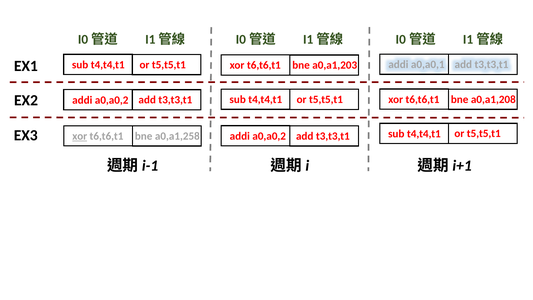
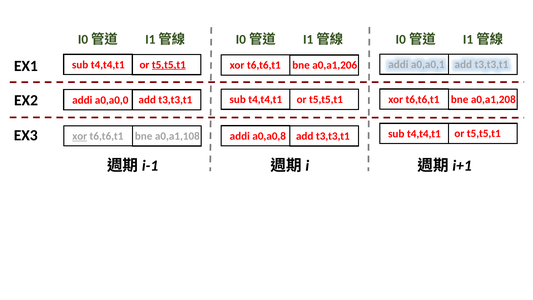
t5,t5,t1 at (169, 65) underline: none -> present
a0,a1,203: a0,a1,203 -> a0,a1,206
a0,a0,2 at (112, 100): a0,a0,2 -> a0,a0,0
a0,a1,258: a0,a1,258 -> a0,a1,108
a0,a0,2 at (269, 136): a0,a0,2 -> a0,a0,8
